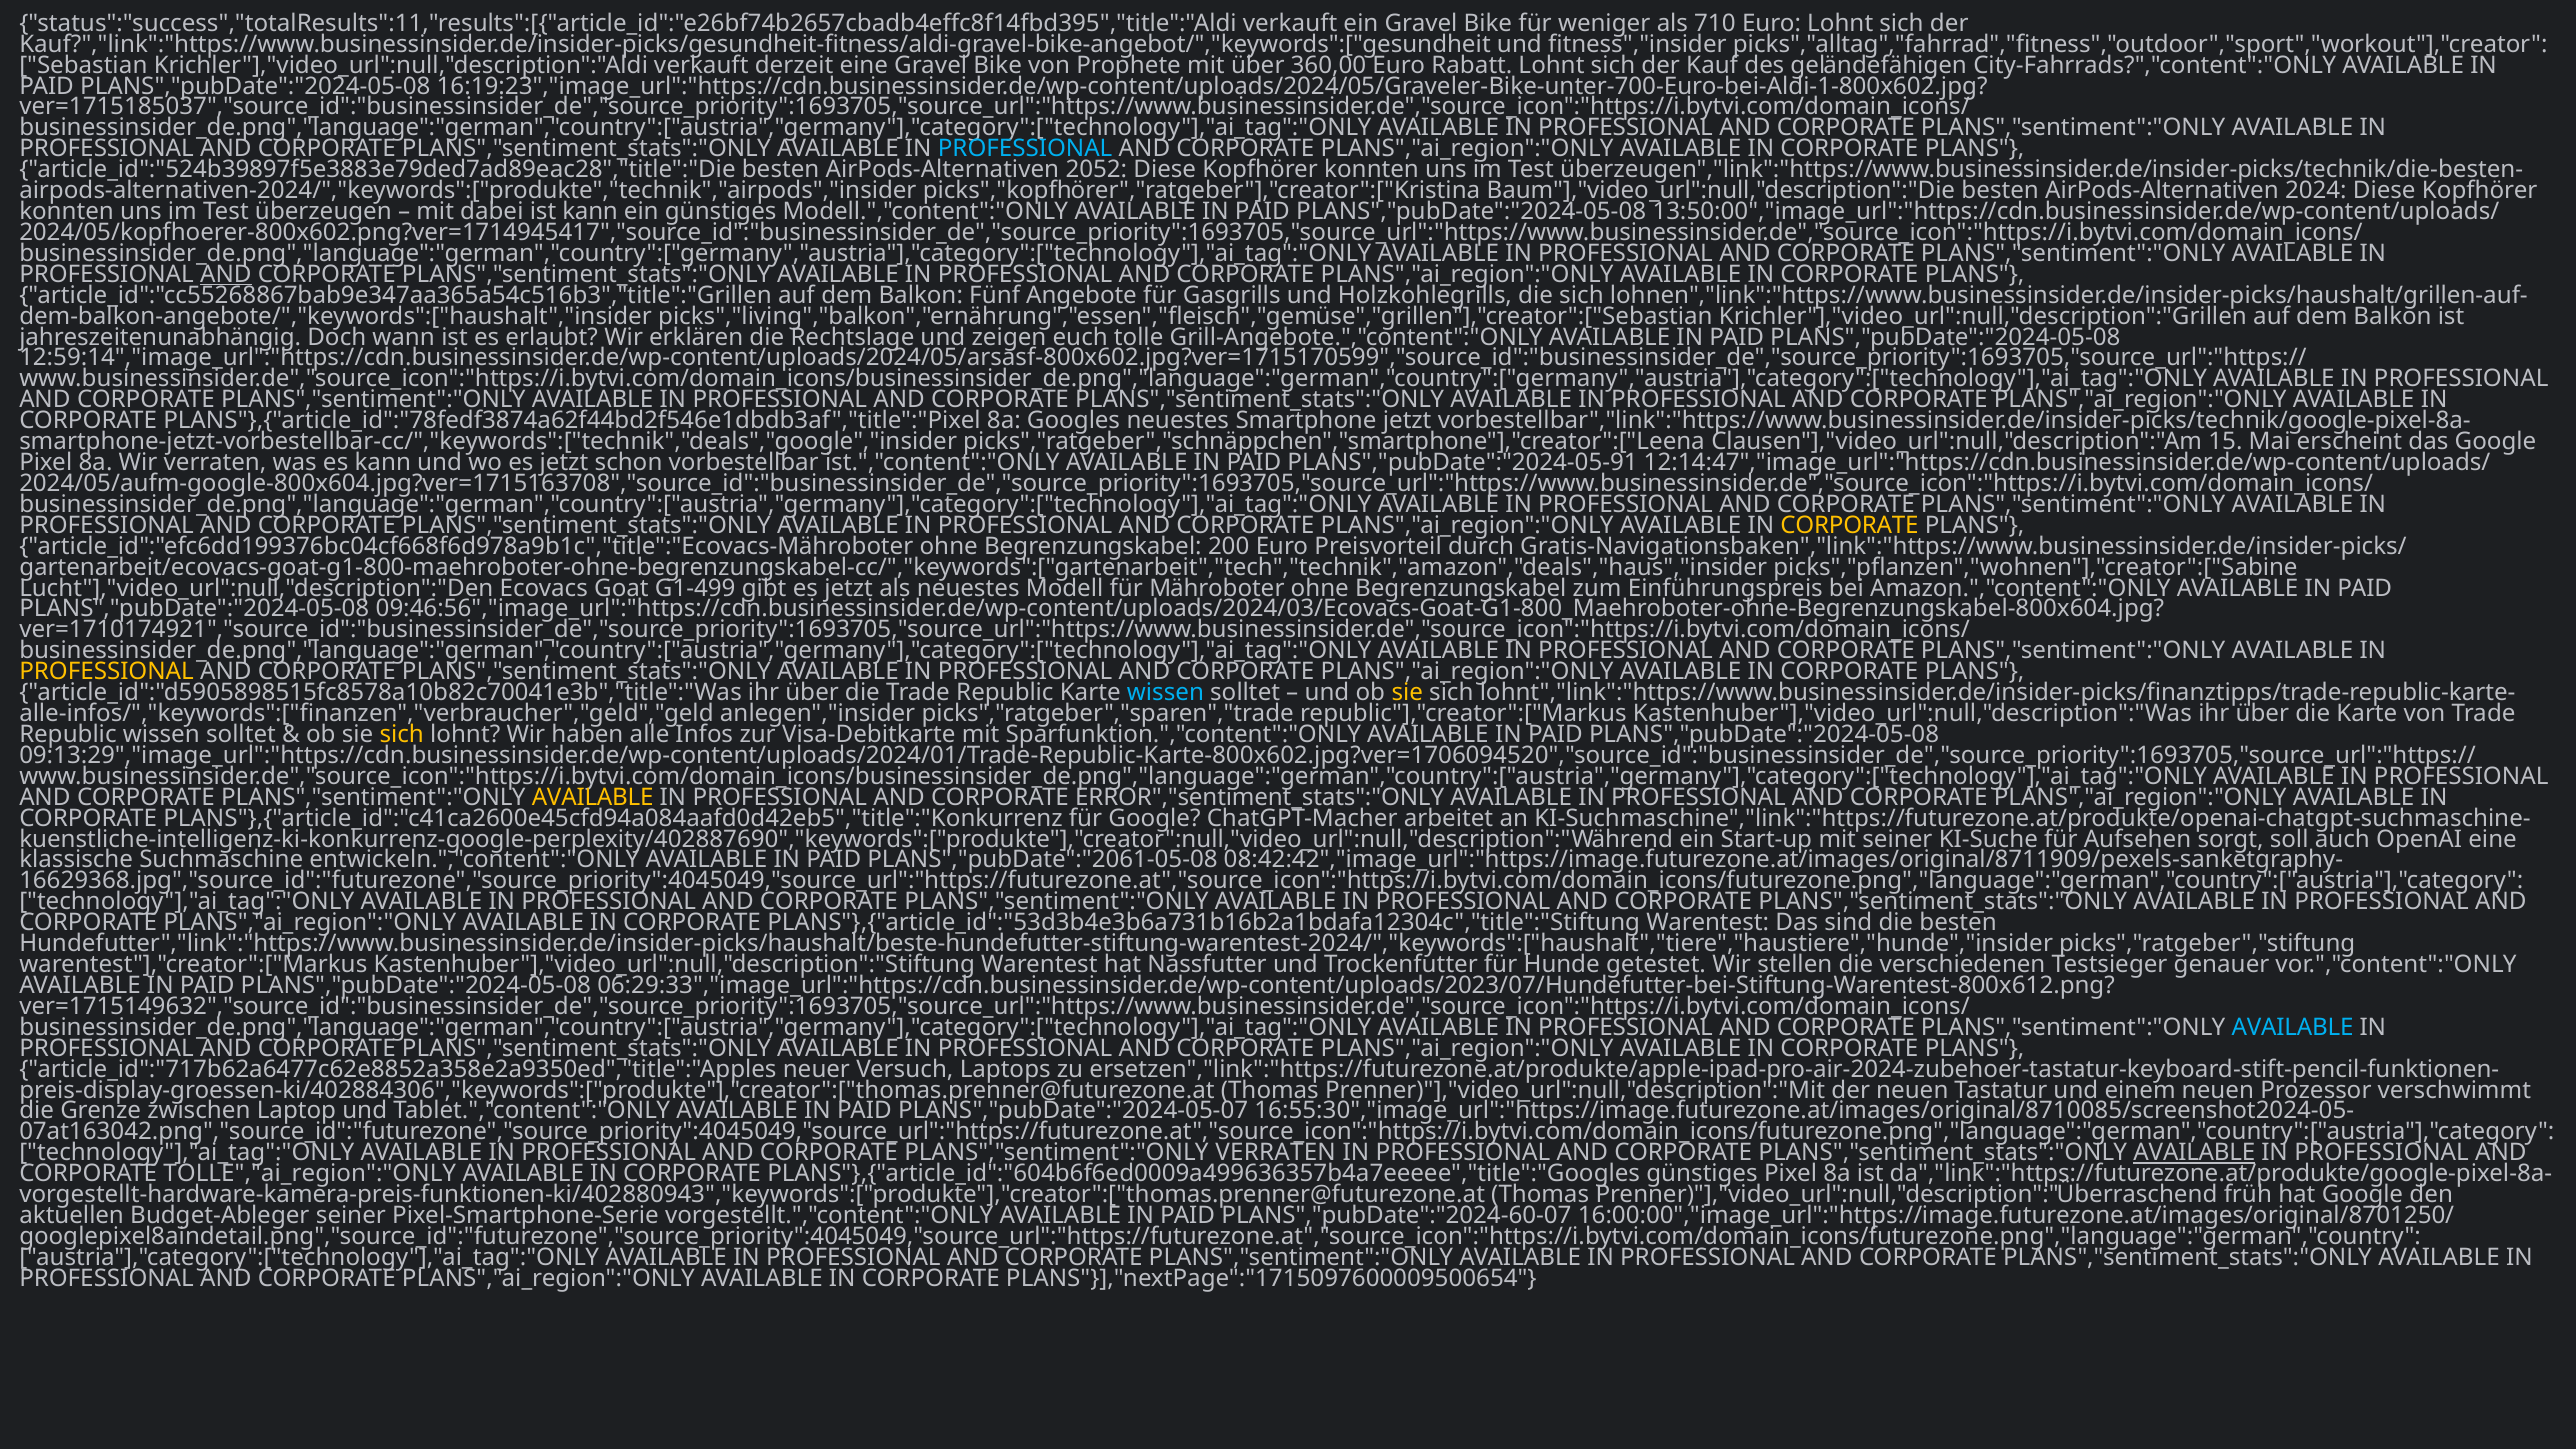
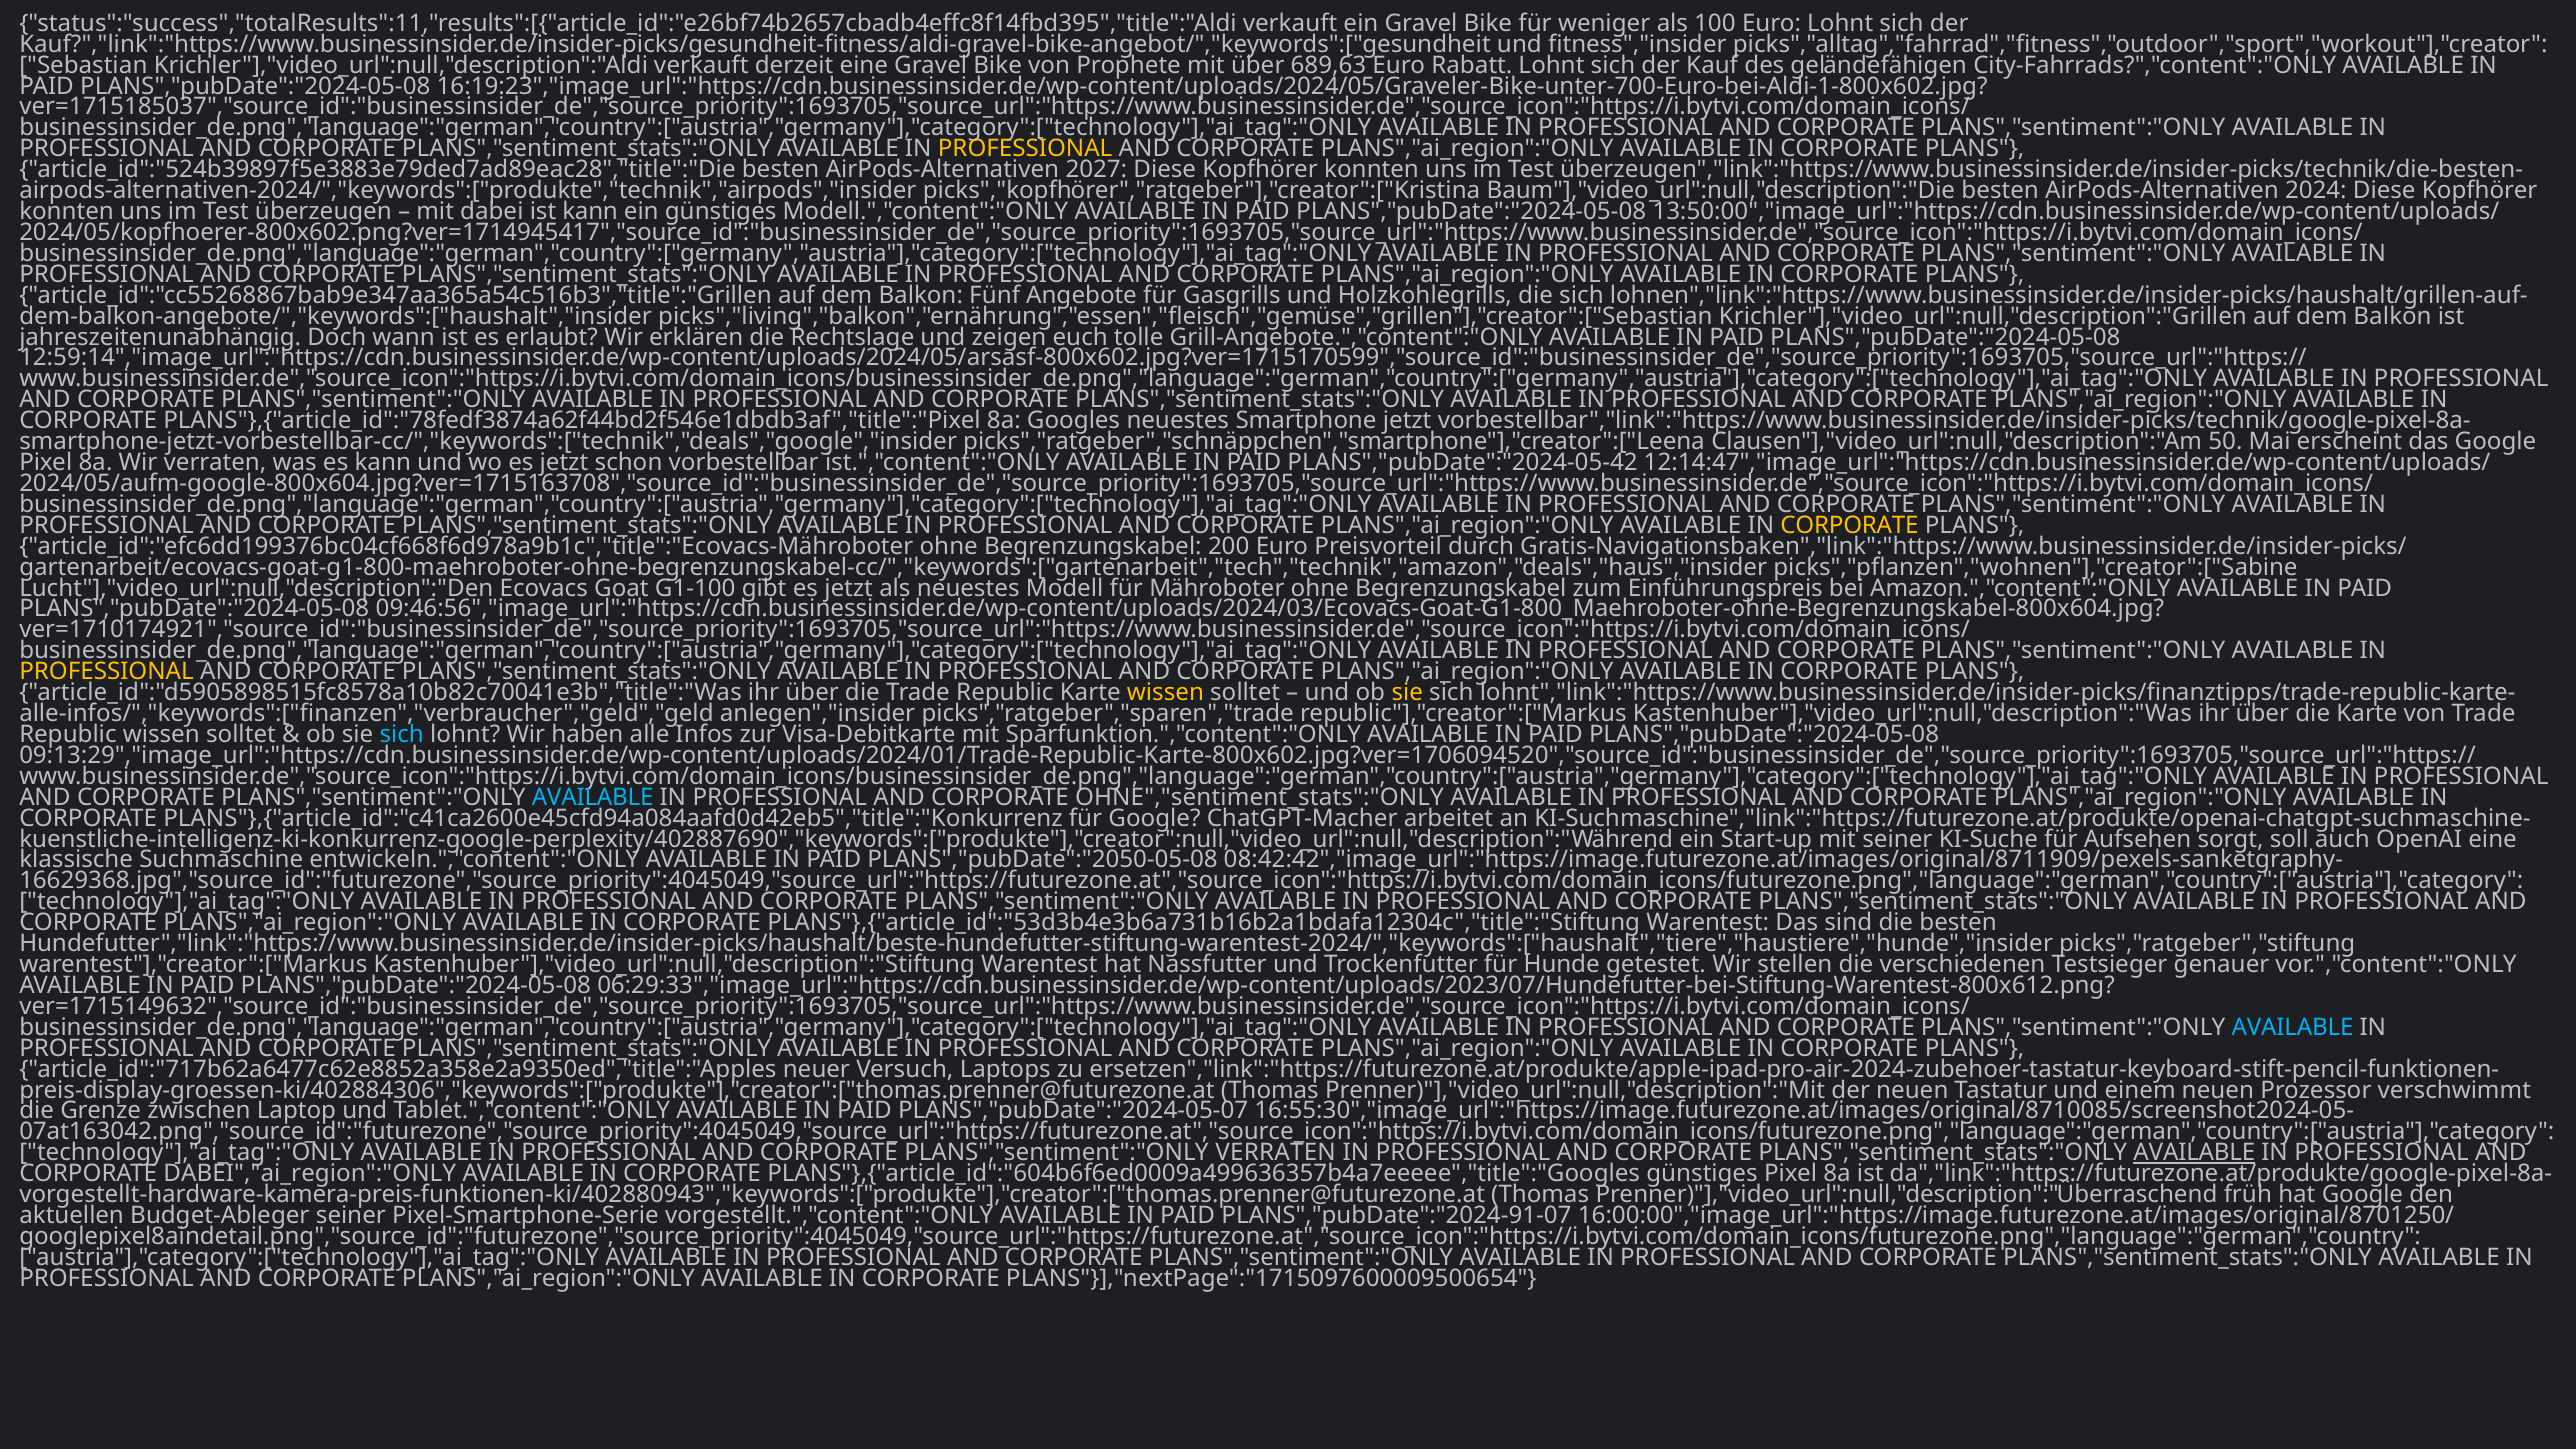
710: 710 -> 100
360,00: 360,00 -> 689,63
PROFESSIONAL at (1025, 149) colour: light blue -> yellow
2052: 2052 -> 2027
AND at (226, 274) underline: present -> none
15: 15 -> 50
PLANS","pubDate":"2024-05-91: PLANS","pubDate":"2024-05-91 -> PLANS","pubDate":"2024-05-42
G1-499: G1-499 -> G1-100
wissen at (1166, 693) colour: light blue -> yellow
sich at (402, 734) colour: yellow -> light blue
AVAILABLE at (593, 797) colour: yellow -> light blue
ERROR","sentiment_stats":"ONLY: ERROR","sentiment_stats":"ONLY -> OHNE","sentiment_stats":"ONLY
PLANS","pubDate":"2061-05-08: PLANS","pubDate":"2061-05-08 -> PLANS","pubDate":"2050-05-08
TOLLE","ai_region":"ONLY: TOLLE","ai_region":"ONLY -> DABEI","ai_region":"ONLY
PLANS","pubDate":"2024-60-07: PLANS","pubDate":"2024-60-07 -> PLANS","pubDate":"2024-91-07
